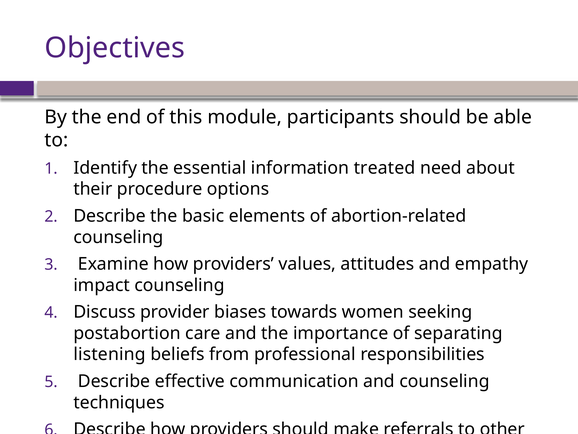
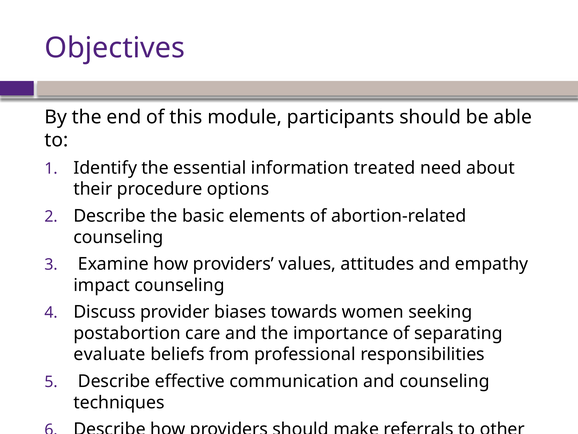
listening: listening -> evaluate
